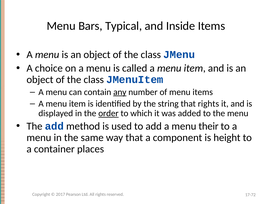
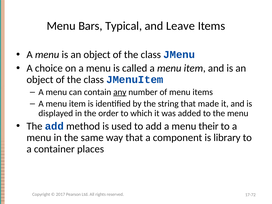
Inside: Inside -> Leave
that rights: rights -> made
order underline: present -> none
height: height -> library
